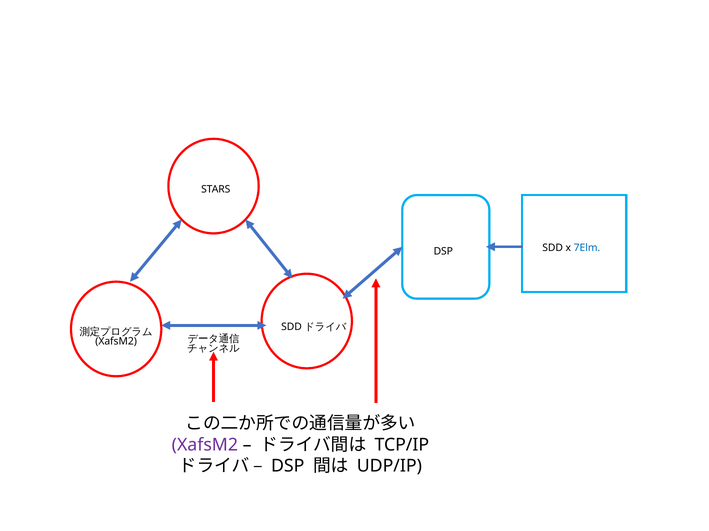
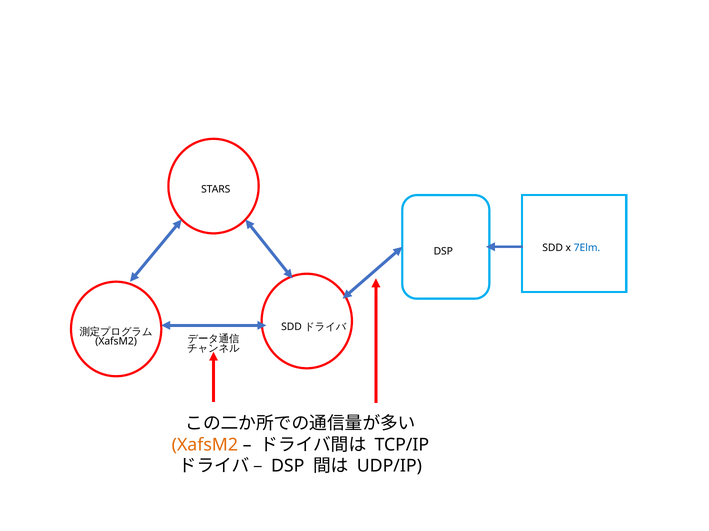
XafsM2 at (205, 445) colour: purple -> orange
